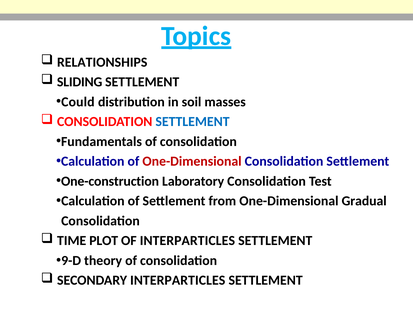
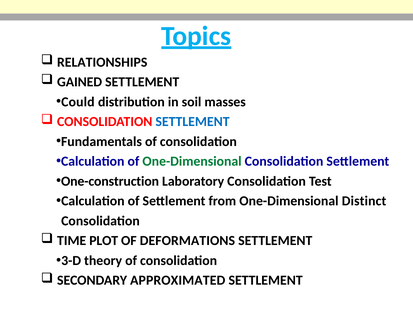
SLIDING: SLIDING -> GAINED
One-Dimensional at (192, 161) colour: red -> green
Gradual: Gradual -> Distinct
OF INTERPARTICLES: INTERPARTICLES -> DEFORMATIONS
9-D: 9-D -> 3-D
SECONDARY INTERPARTICLES: INTERPARTICLES -> APPROXIMATED
